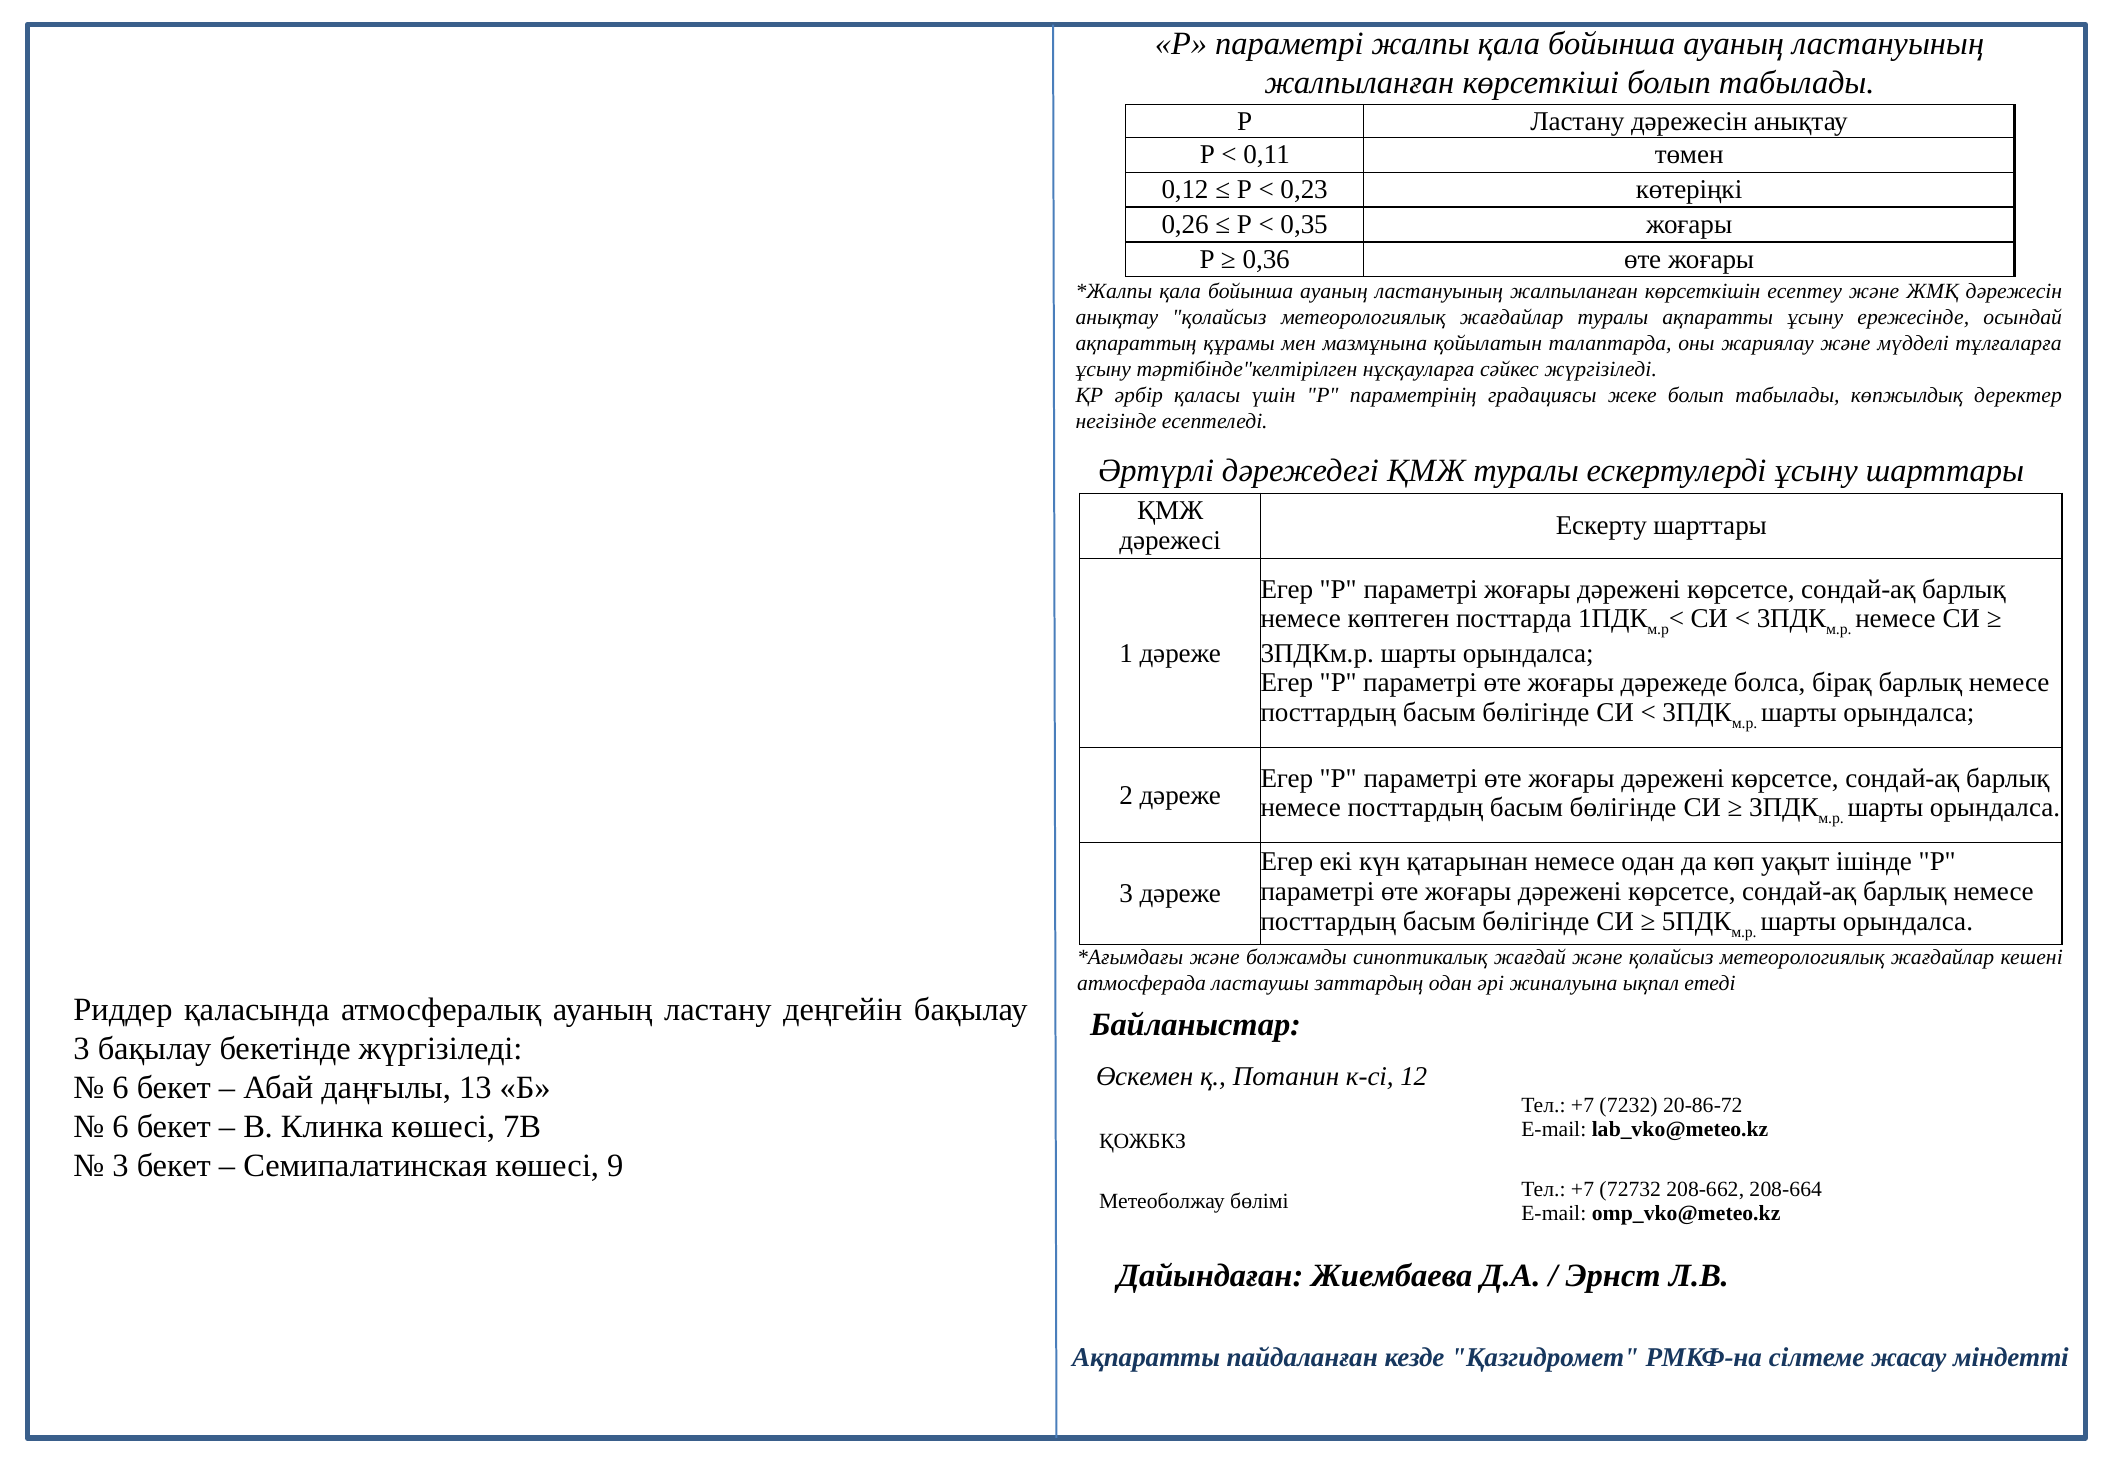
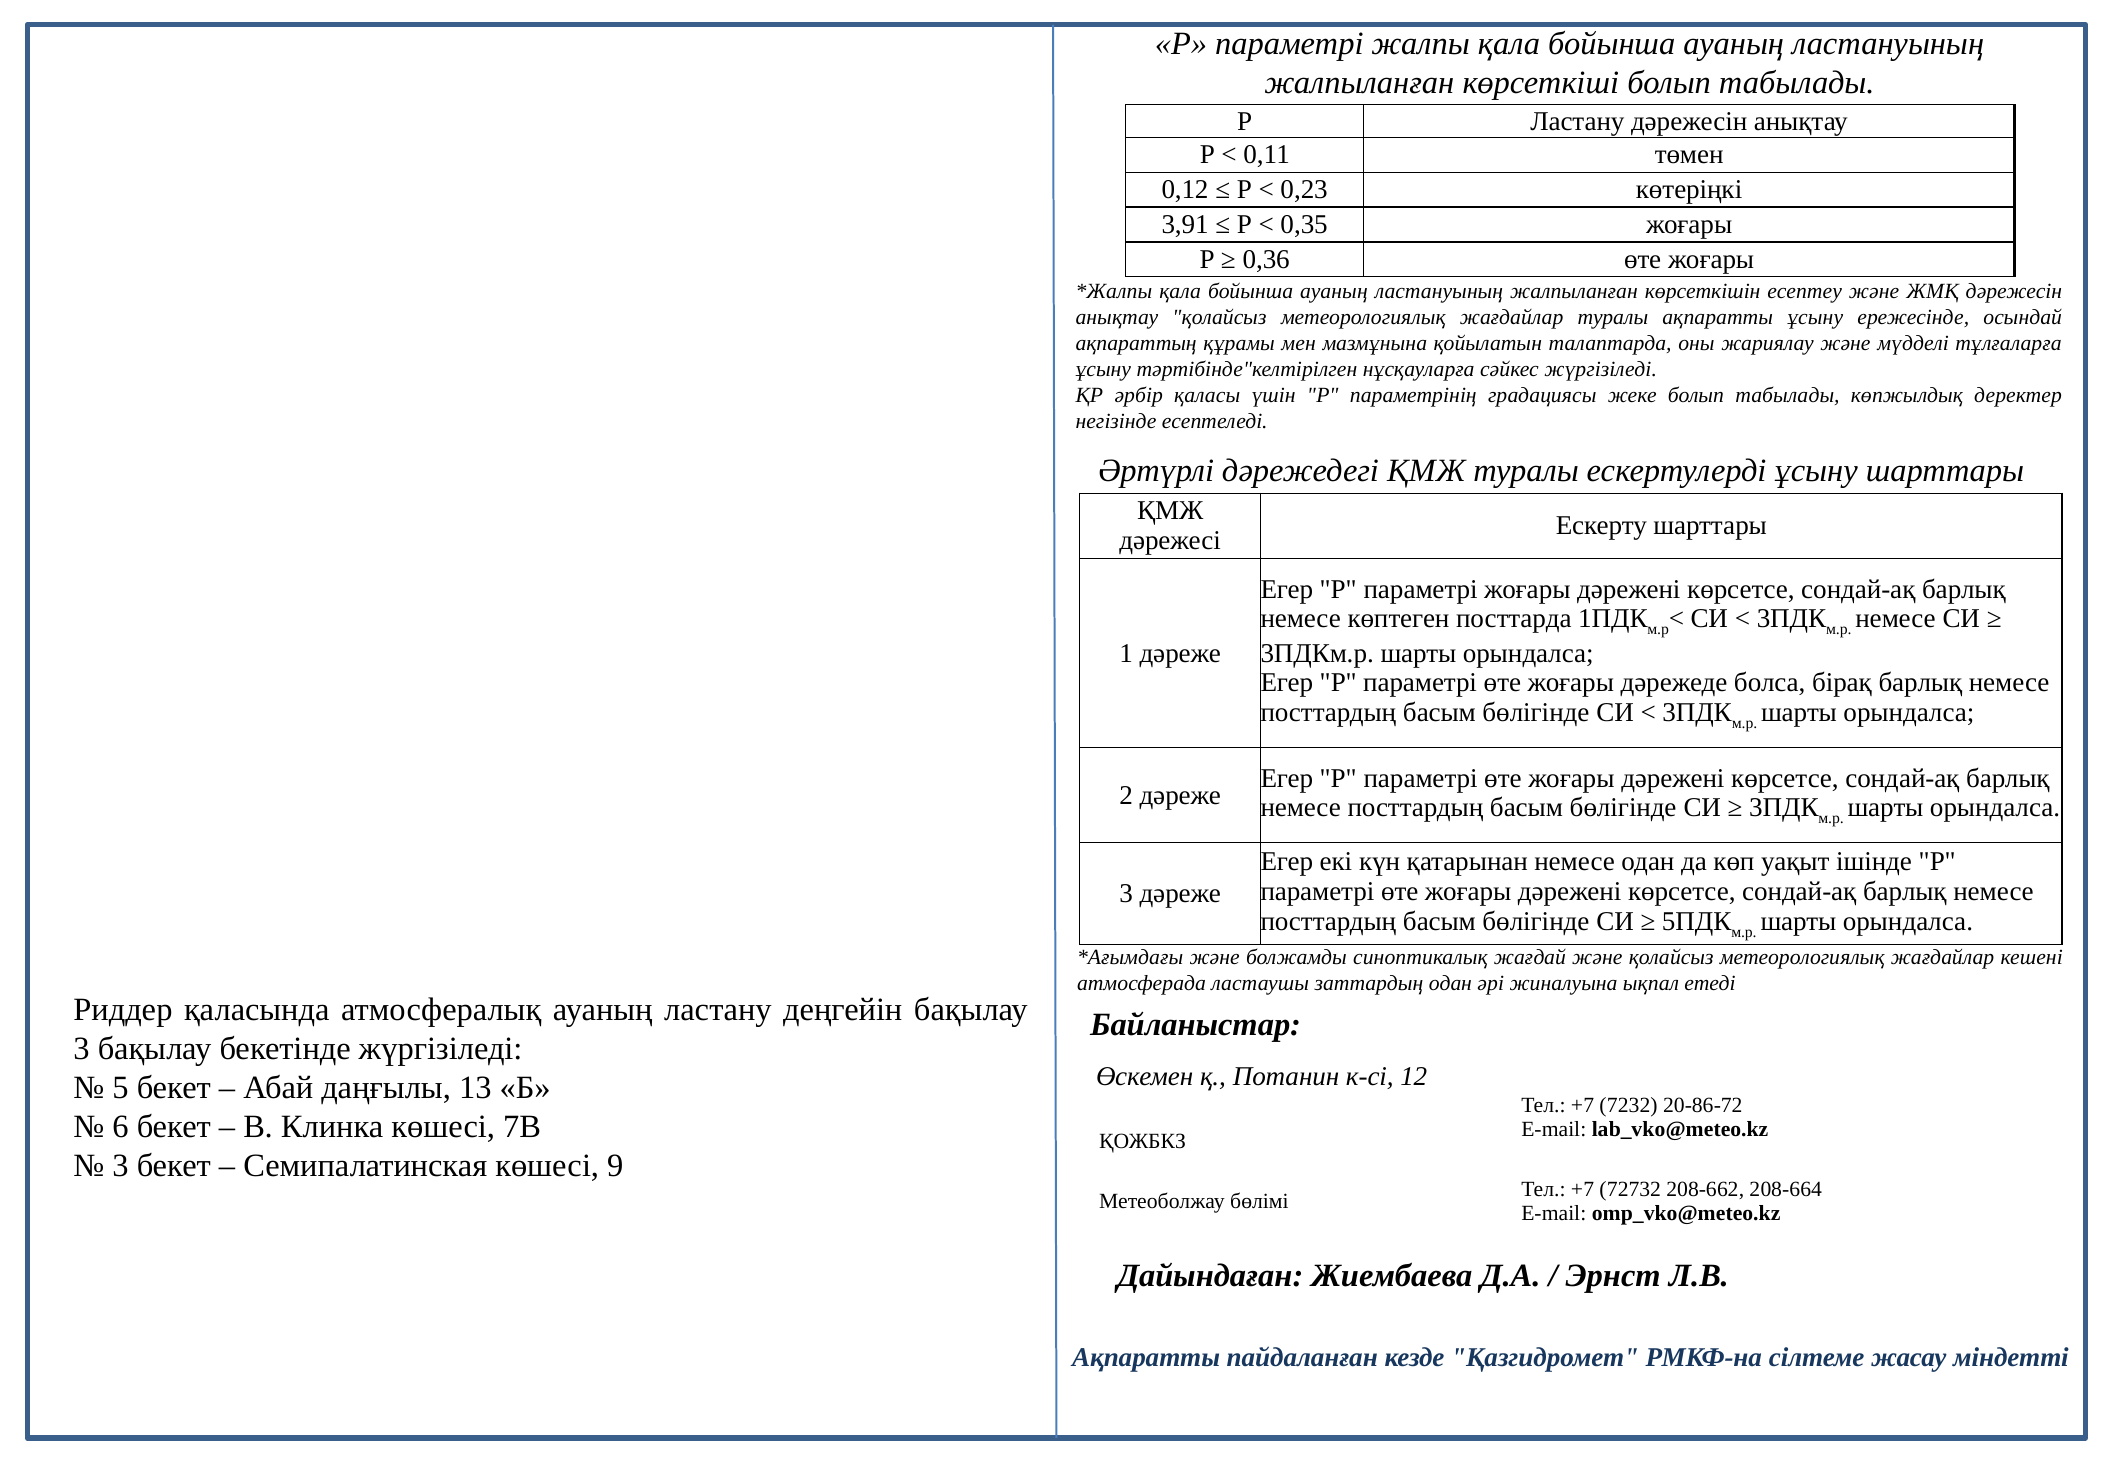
0,26: 0,26 -> 3,91
6 at (121, 1088): 6 -> 5
